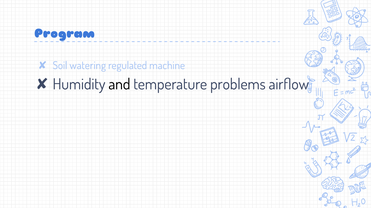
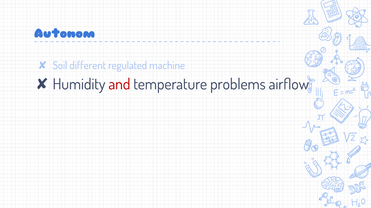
Program: Program -> Autonom
watering: watering -> different
and colour: black -> red
